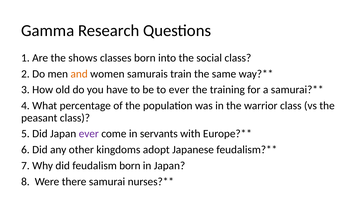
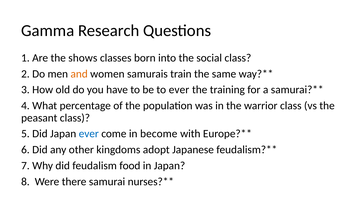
ever at (89, 134) colour: purple -> blue
servants: servants -> become
feudalism born: born -> food
